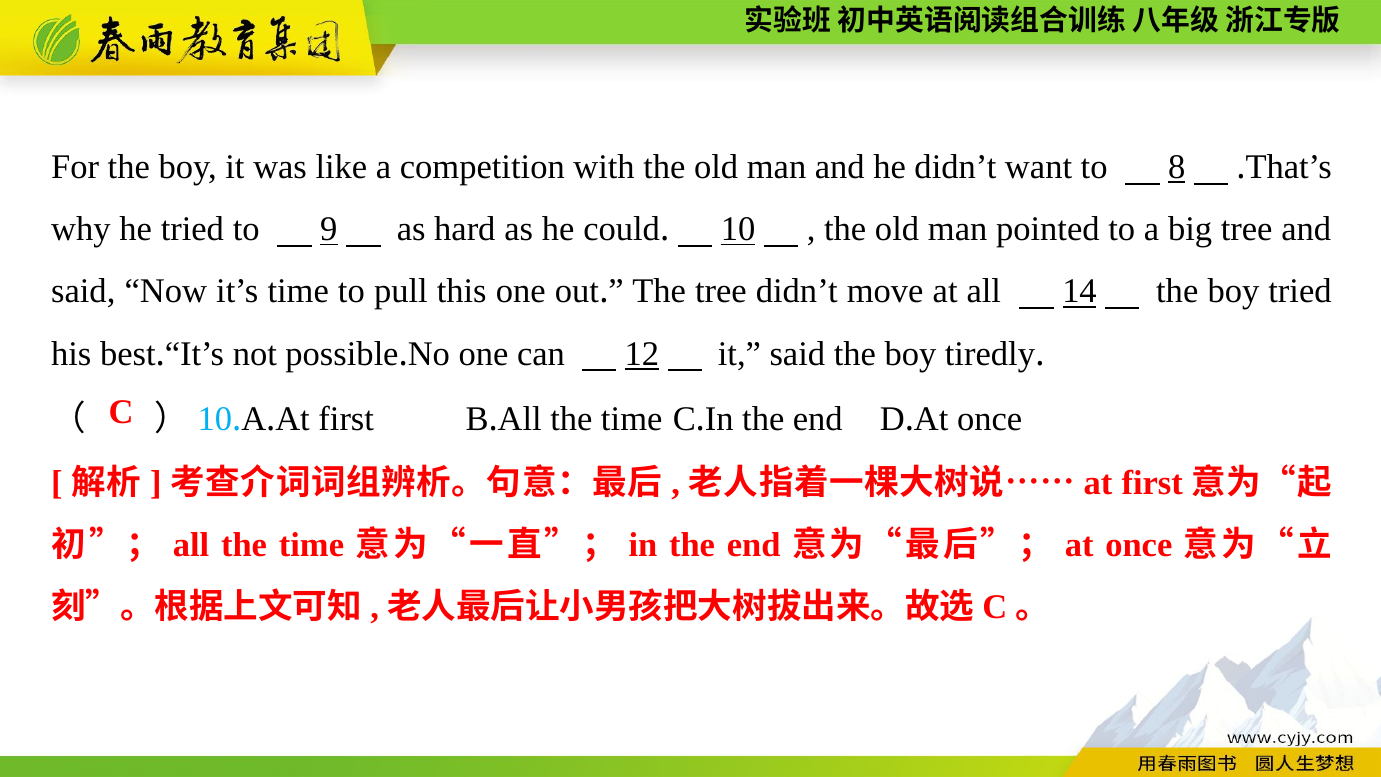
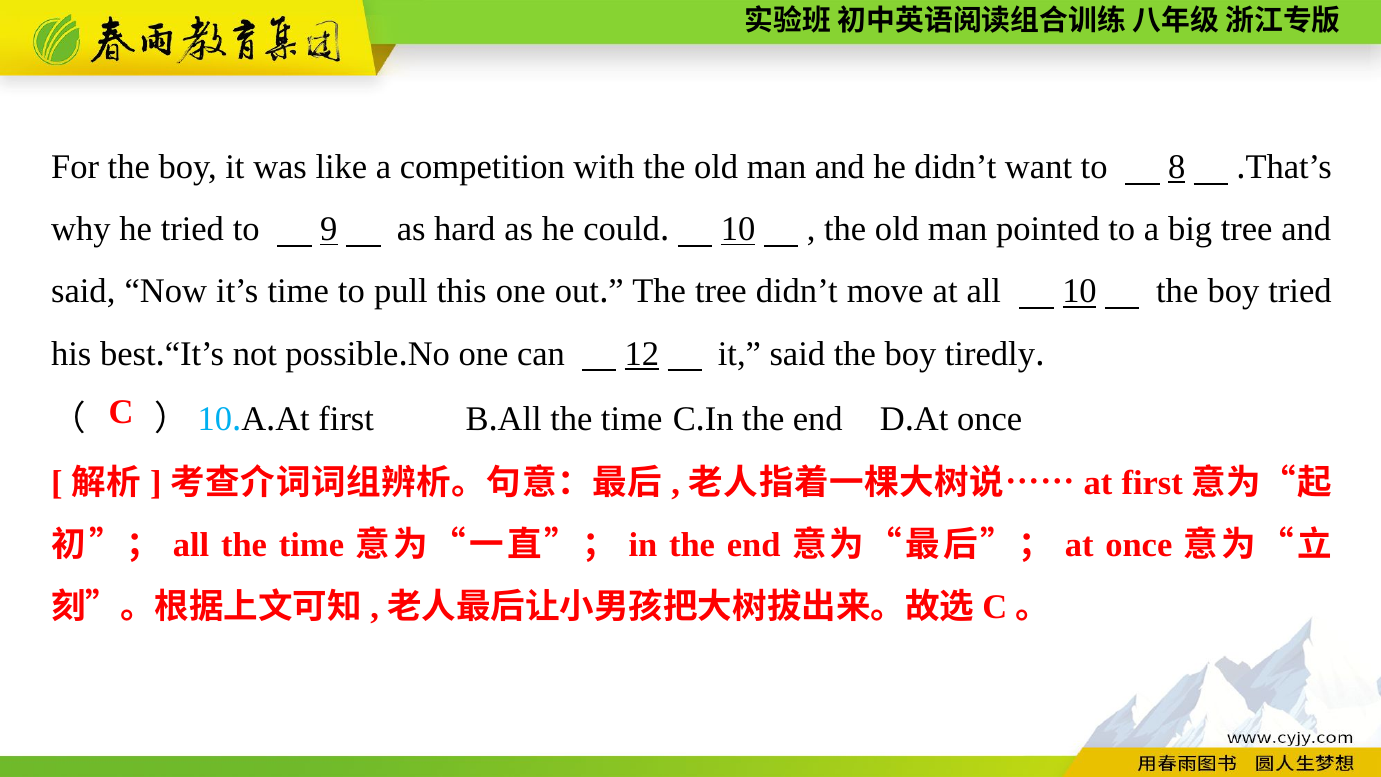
all 14: 14 -> 10
